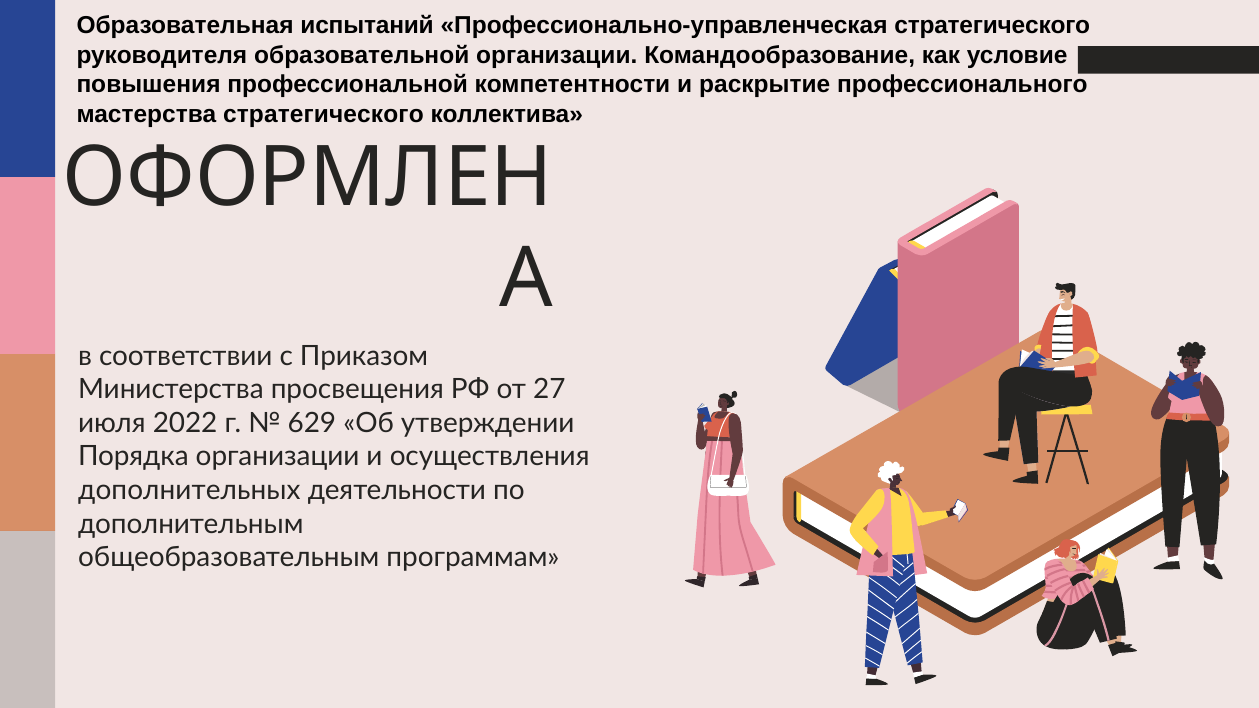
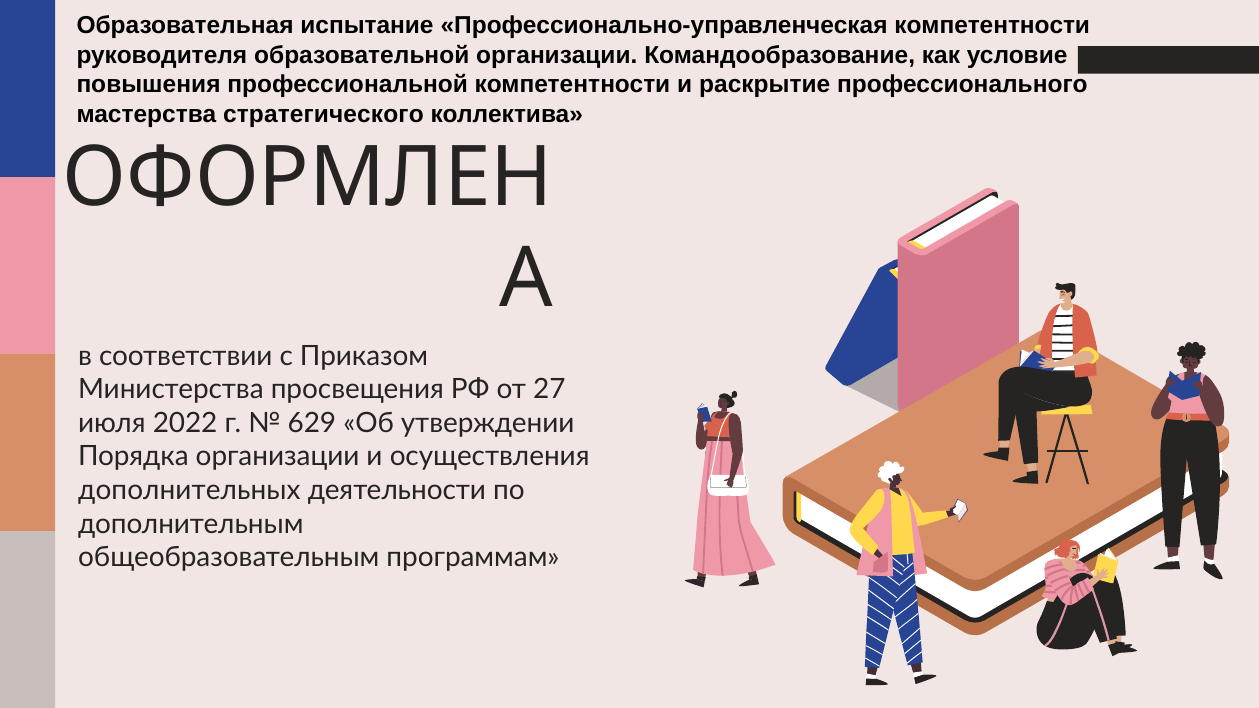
испытаний: испытаний -> испытание
Профессионально-управленческая стратегического: стратегического -> компетентности
